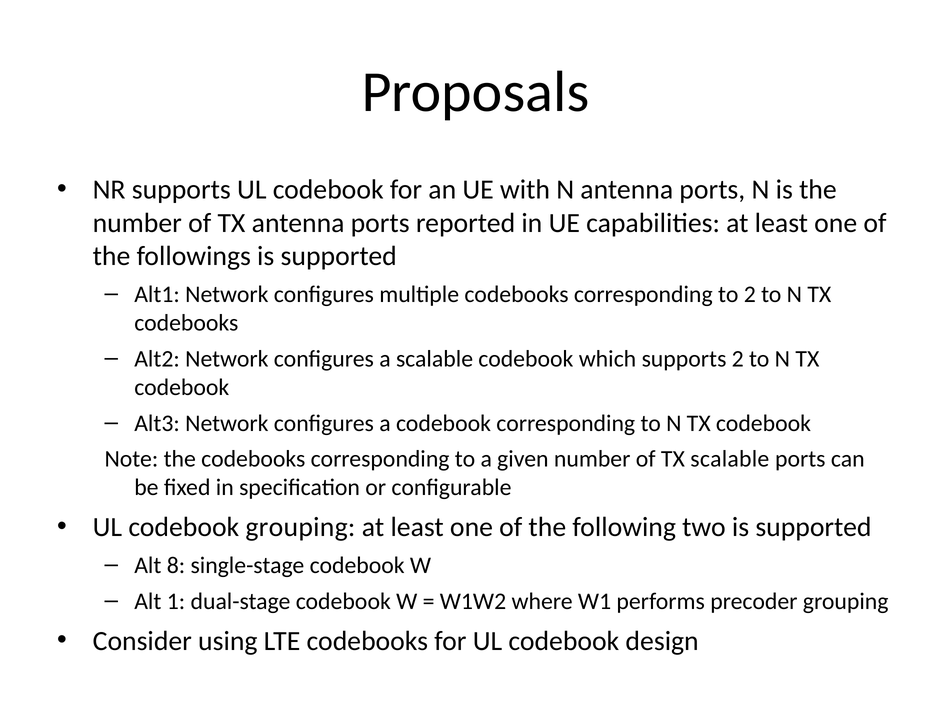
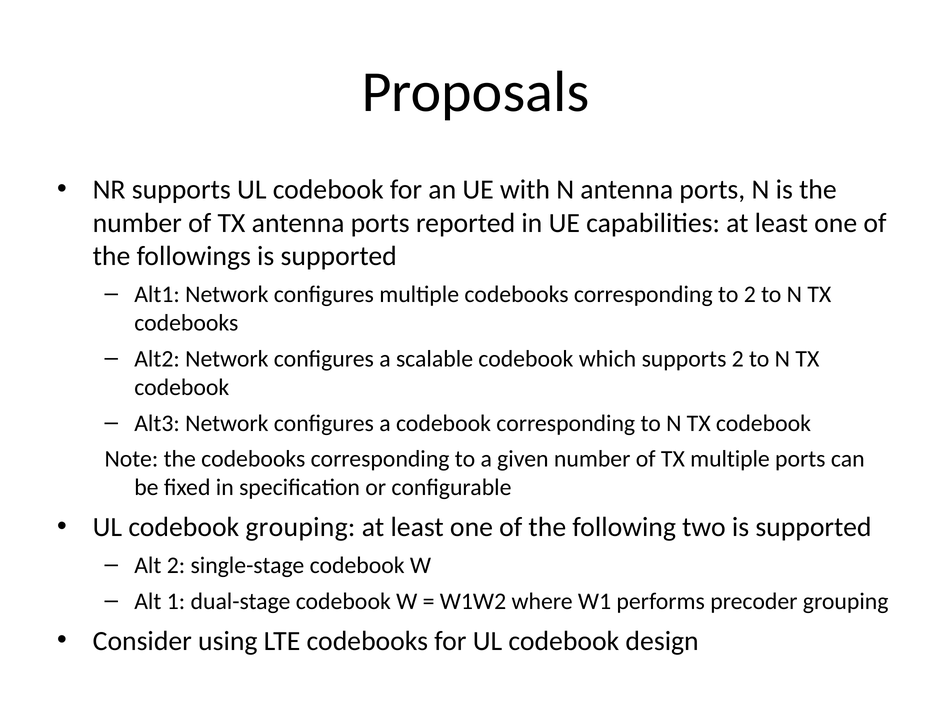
TX scalable: scalable -> multiple
Alt 8: 8 -> 2
